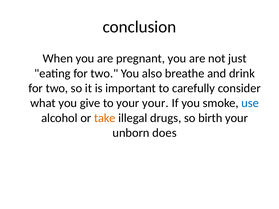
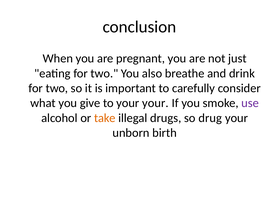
use colour: blue -> purple
birth: birth -> drug
does: does -> birth
